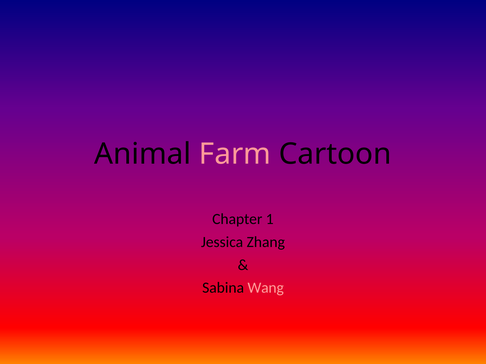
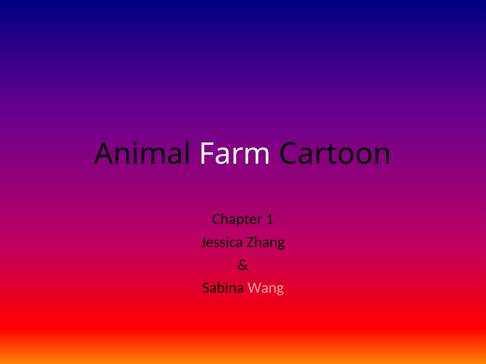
Farm colour: pink -> white
